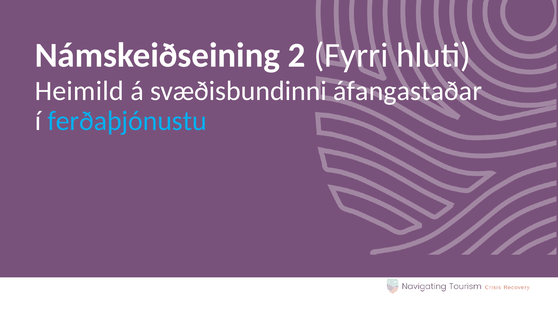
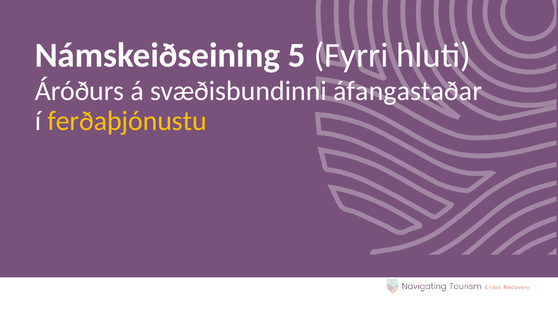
2: 2 -> 5
Heimild: Heimild -> Áróðurs
ferðaþjónustu colour: light blue -> yellow
